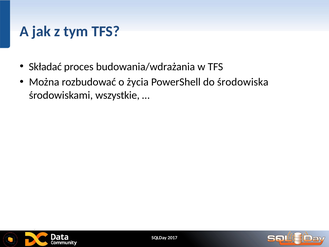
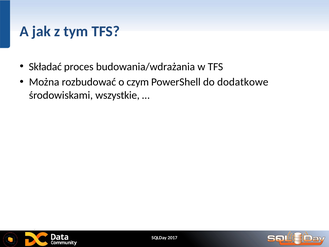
życia: życia -> czym
środowiska: środowiska -> dodatkowe
